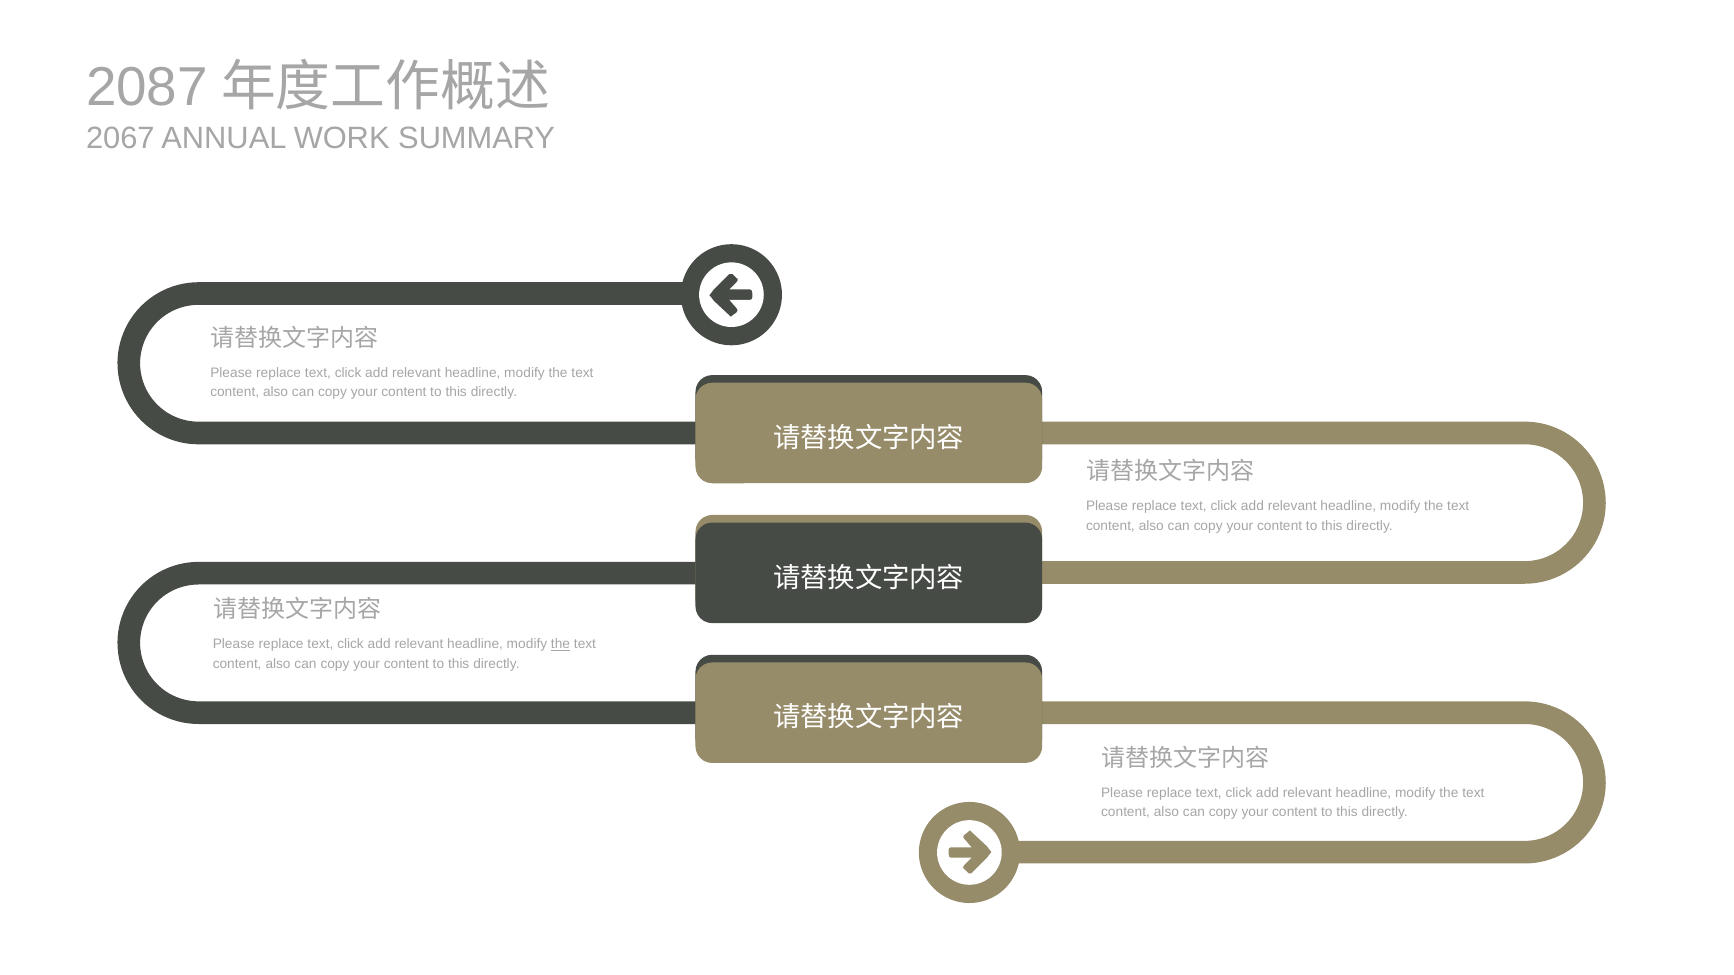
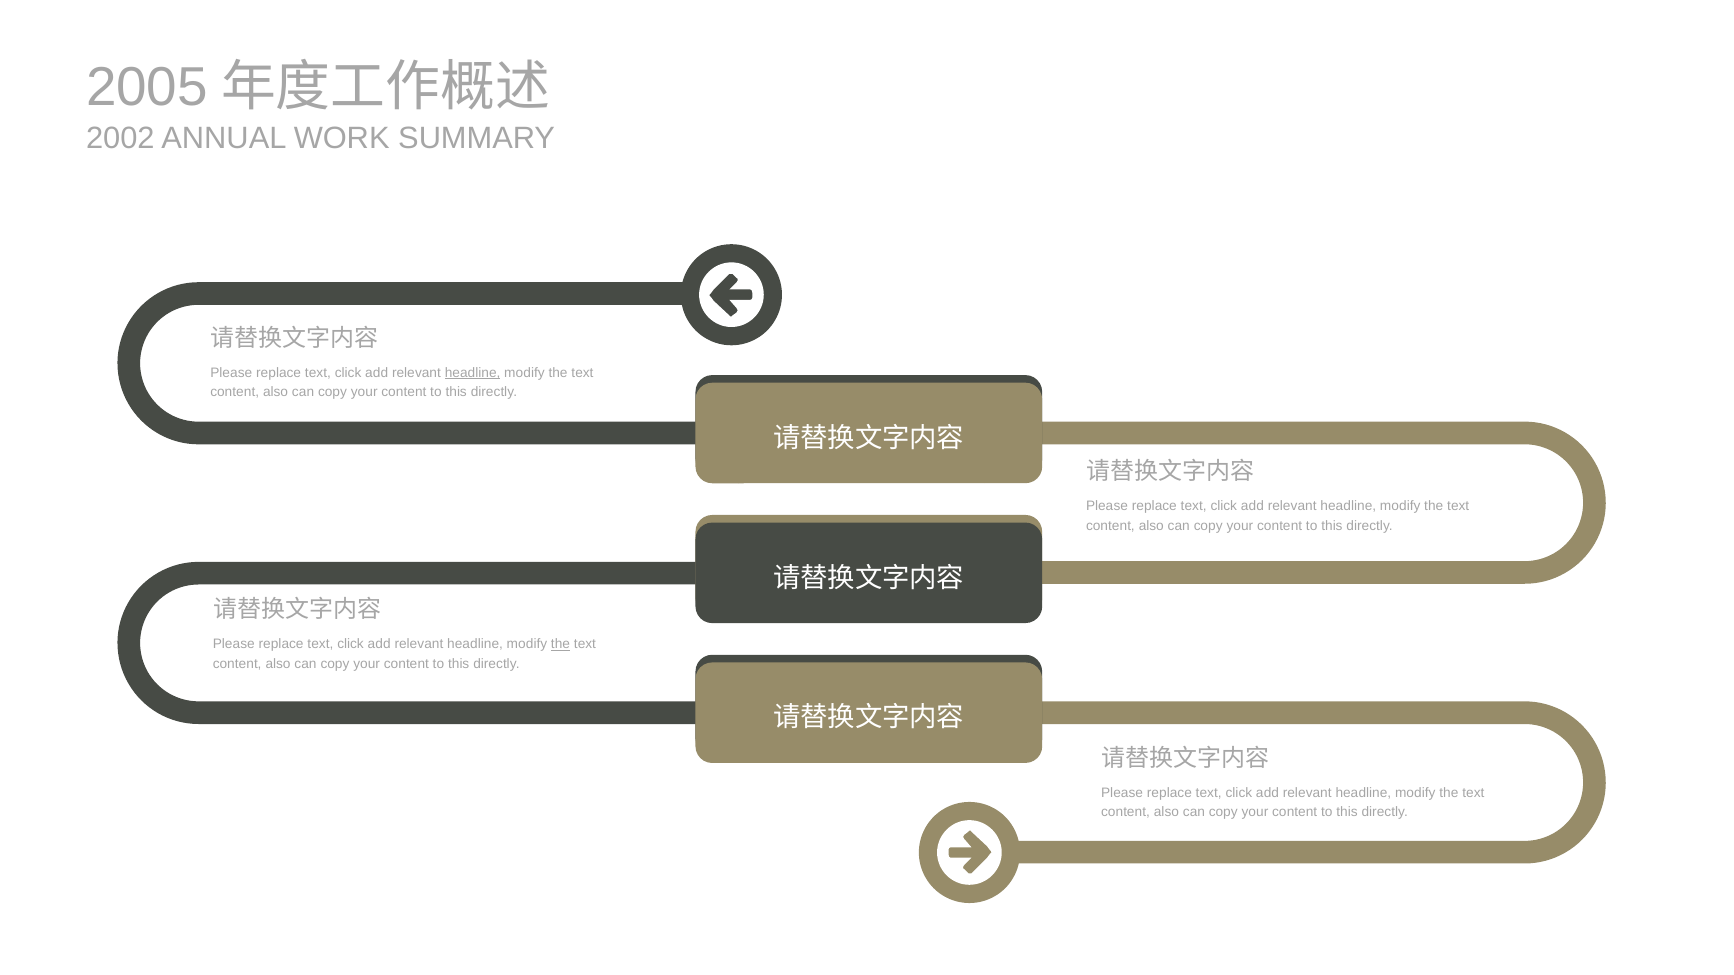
2087: 2087 -> 2005
2067: 2067 -> 2002
headline at (473, 373) underline: none -> present
